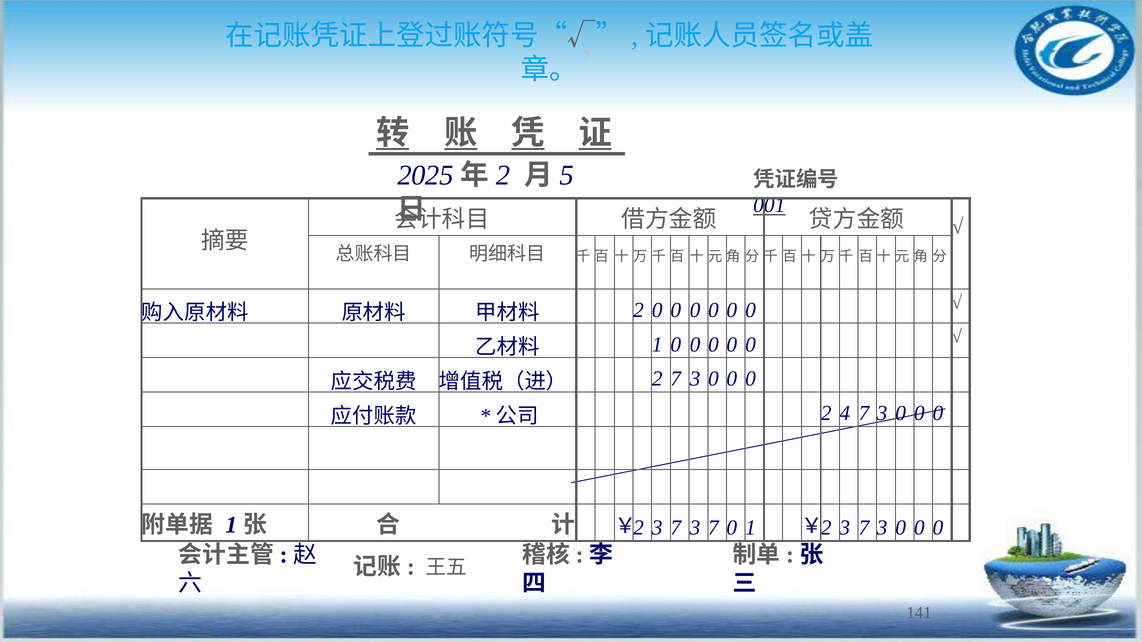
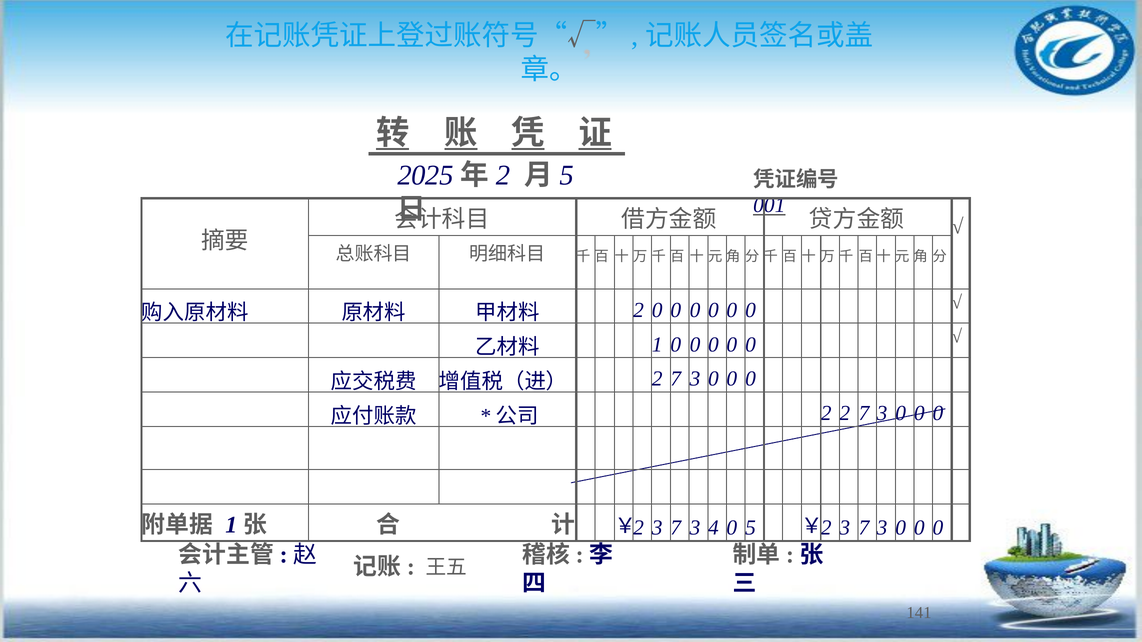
2 4: 4 -> 2
7 3 7: 7 -> 4
0 1: 1 -> 5
